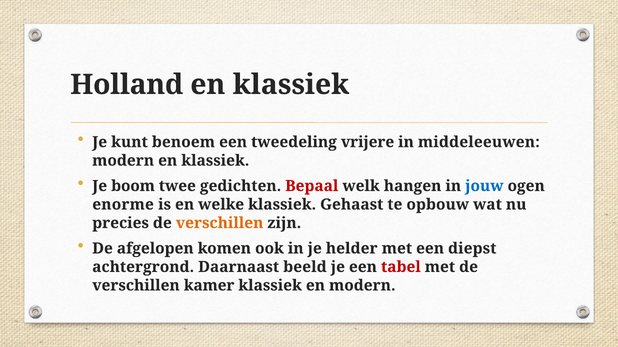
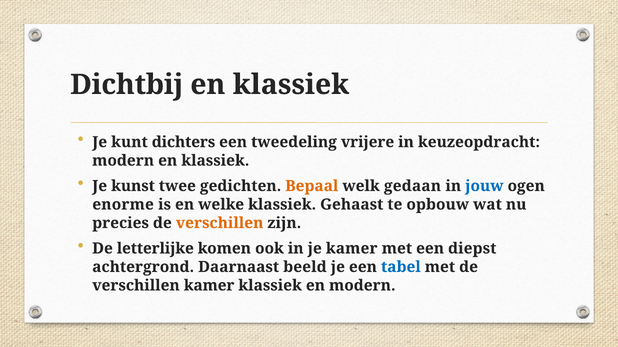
Holland: Holland -> Dichtbij
benoem: benoem -> dichters
middeleeuwen: middeleeuwen -> keuzeopdracht
boom: boom -> kunst
Bepaal colour: red -> orange
hangen: hangen -> gedaan
afgelopen: afgelopen -> letterlijke
je helder: helder -> kamer
tabel colour: red -> blue
